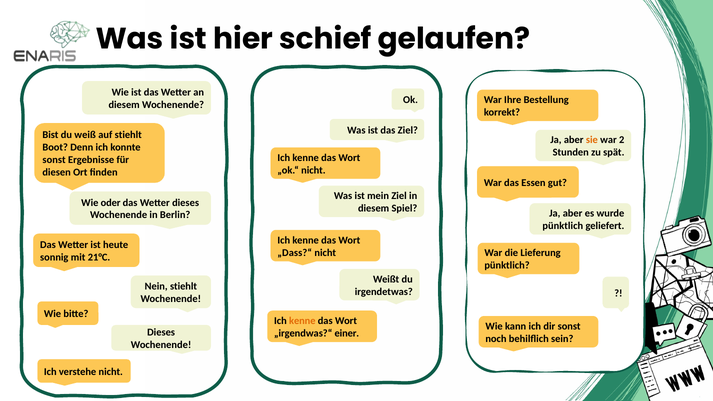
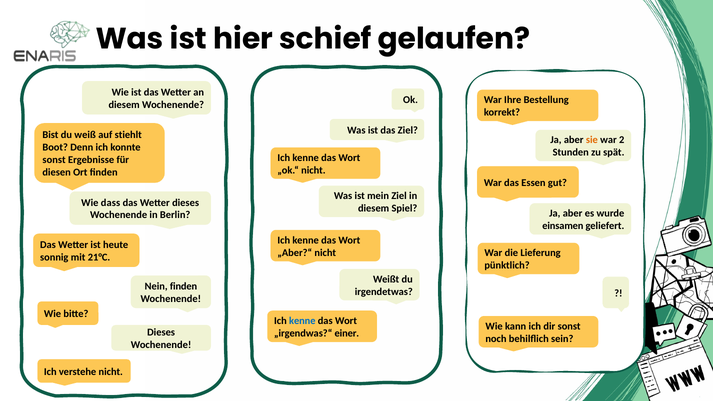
oder: oder -> dass
pünktlich at (563, 226): pünktlich -> einsamen
„Dass?“: „Dass?“ -> „Aber?“
Nein stiehlt: stiehlt -> finden
kenne at (302, 321) colour: orange -> blue
